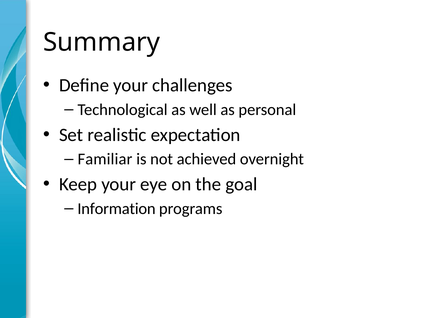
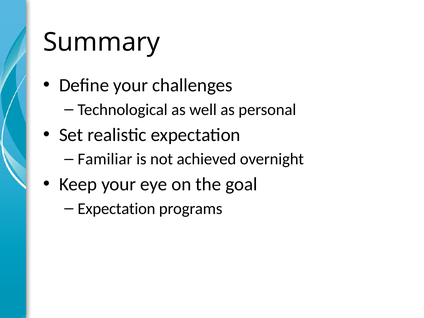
Information at (117, 209): Information -> Expectation
